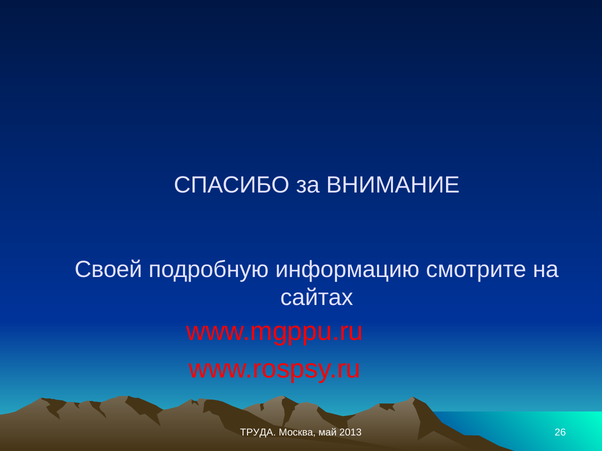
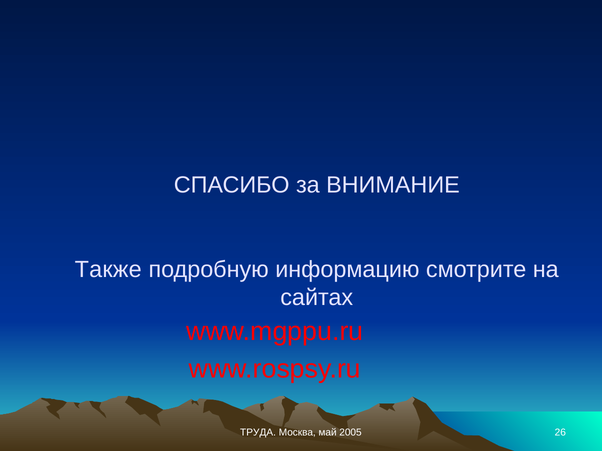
Своей: Своей -> Также
2013: 2013 -> 2005
